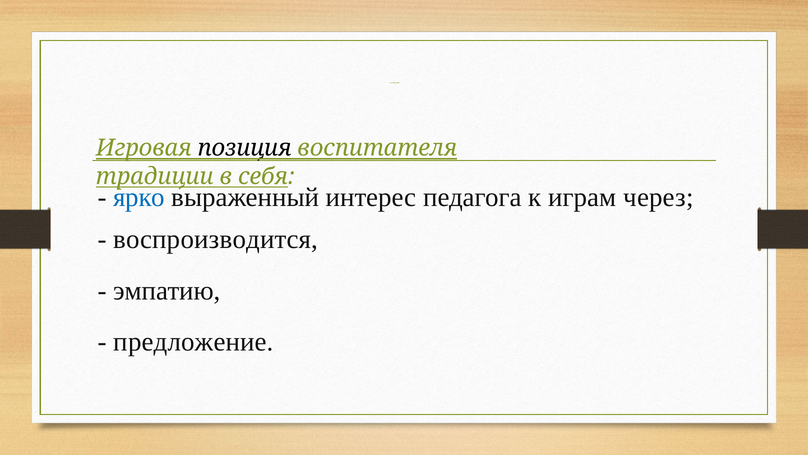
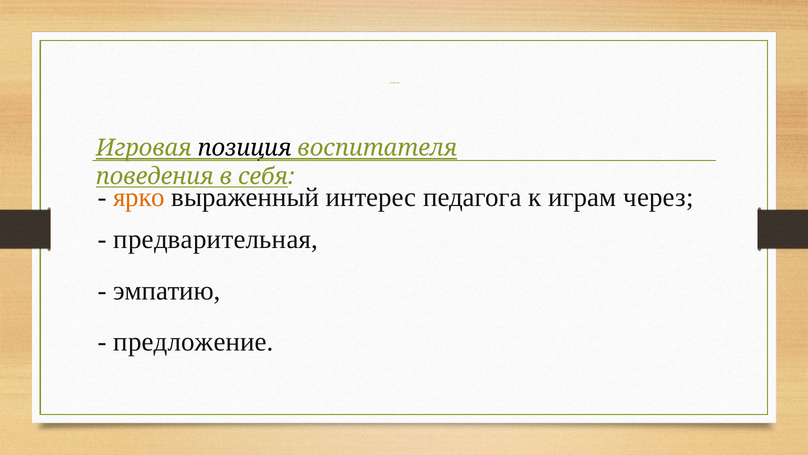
традиции: традиции -> поведения
ярко colour: blue -> orange
воспроизводится: воспроизводится -> предварительная
